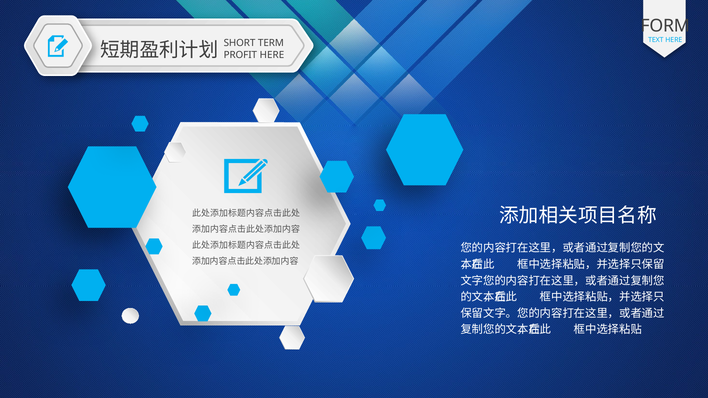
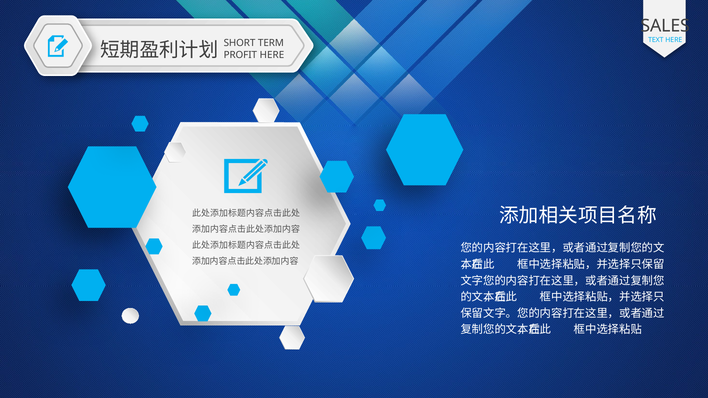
FORM: FORM -> SALES
